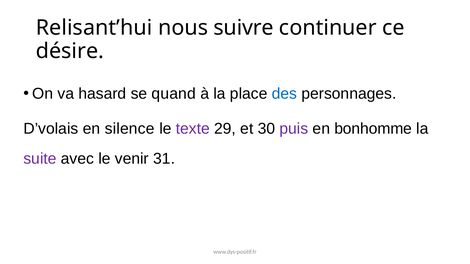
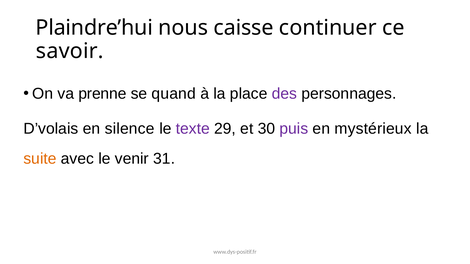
Relisant’hui: Relisant’hui -> Plaindre’hui
suivre: suivre -> caisse
désire: désire -> savoir
hasard: hasard -> prenne
des colour: blue -> purple
bonhomme: bonhomme -> mystérieux
suite colour: purple -> orange
